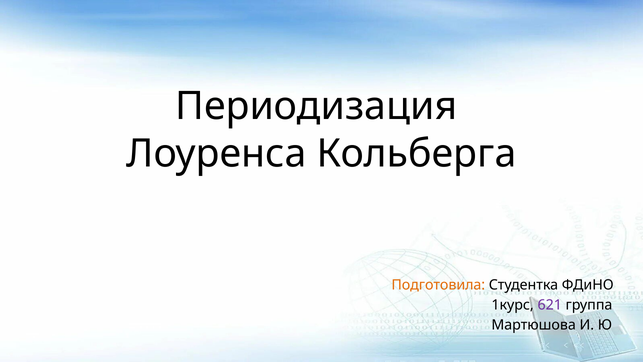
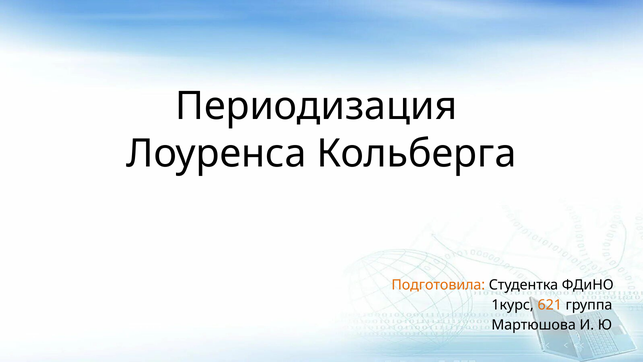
621 colour: purple -> orange
